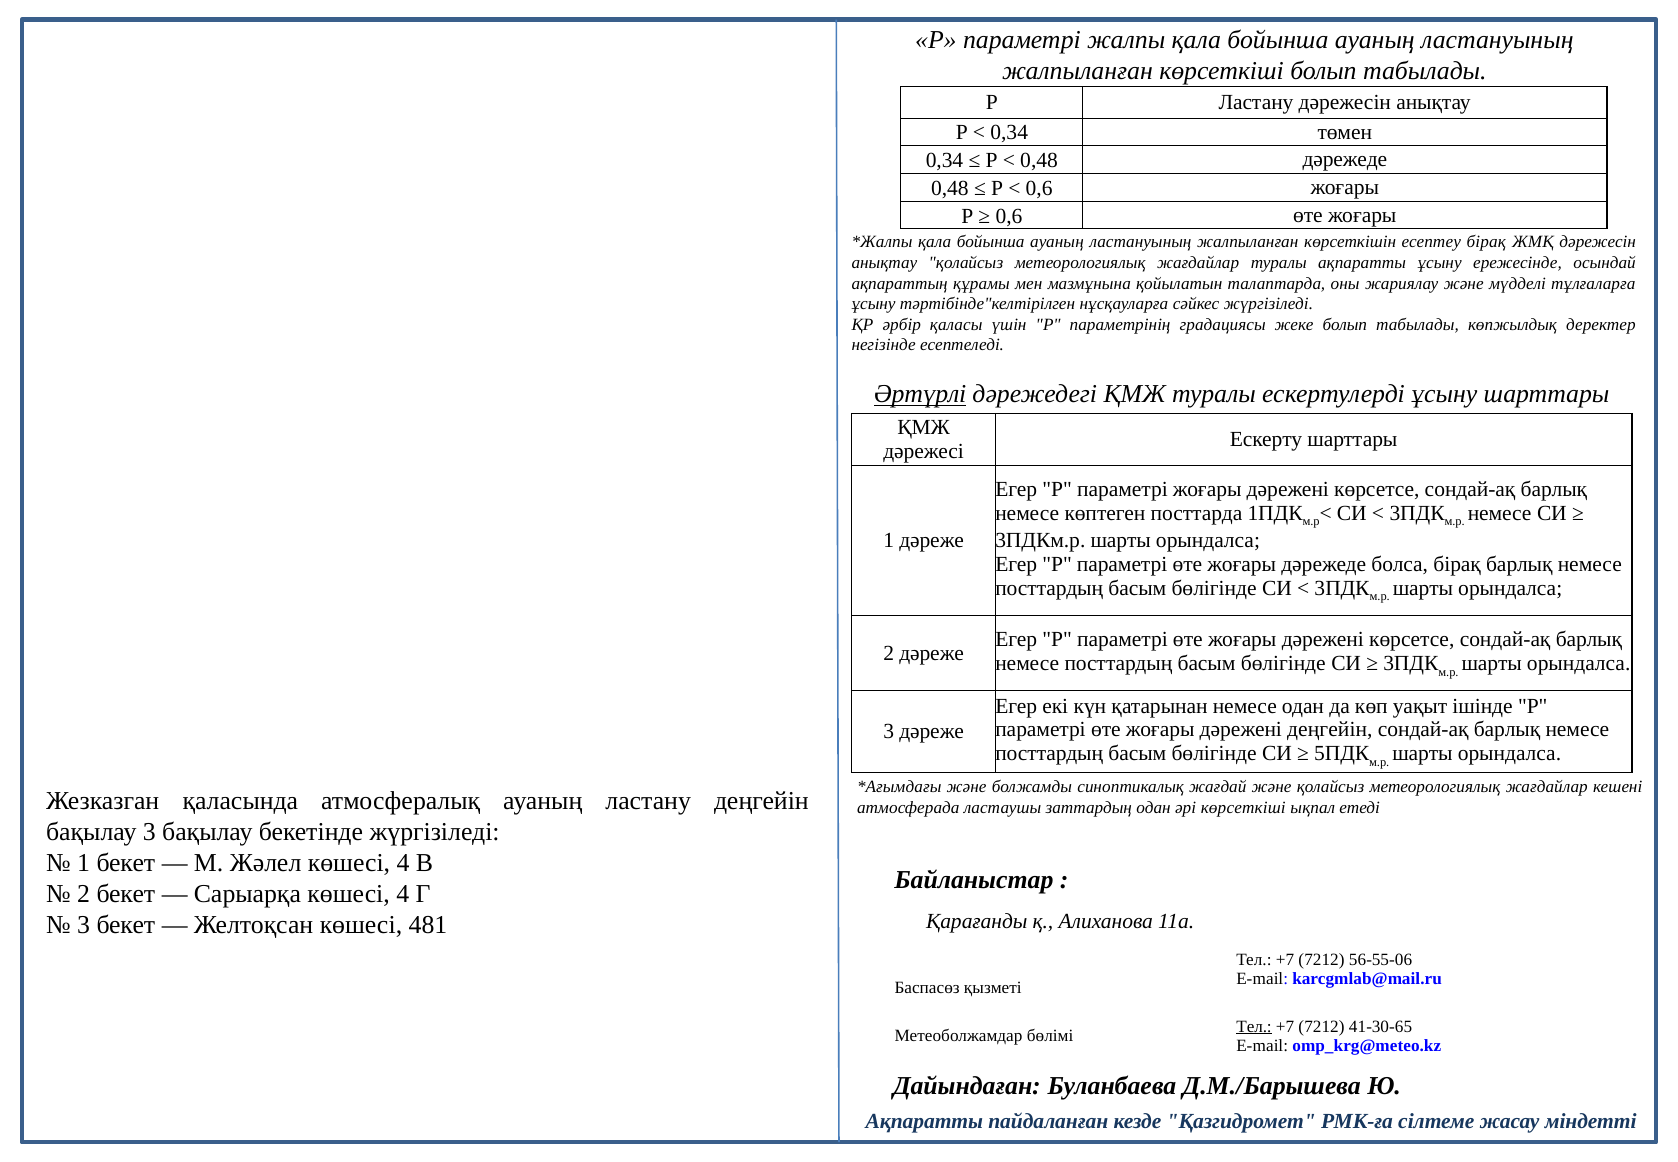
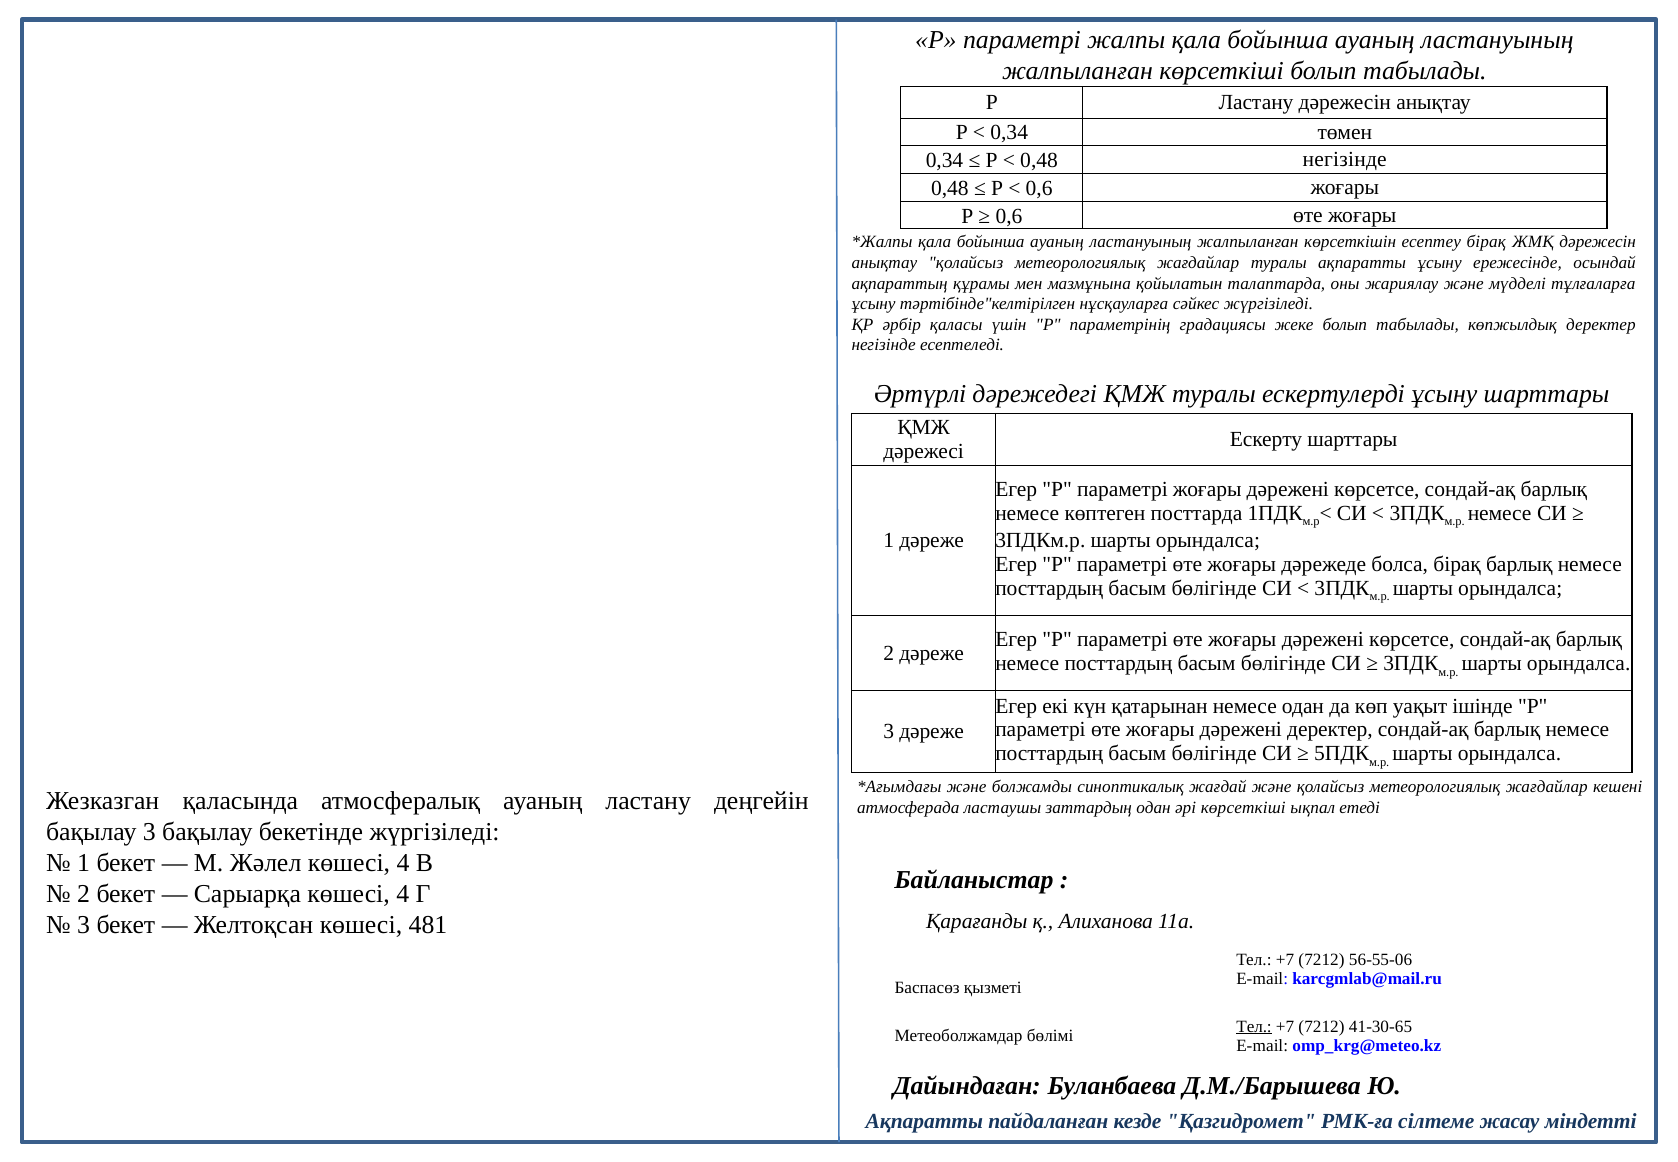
0,48 дәрежеде: дәрежеде -> негізінде
Әртүрлі underline: present -> none
дәрежені деңгейін: деңгейін -> деректер
